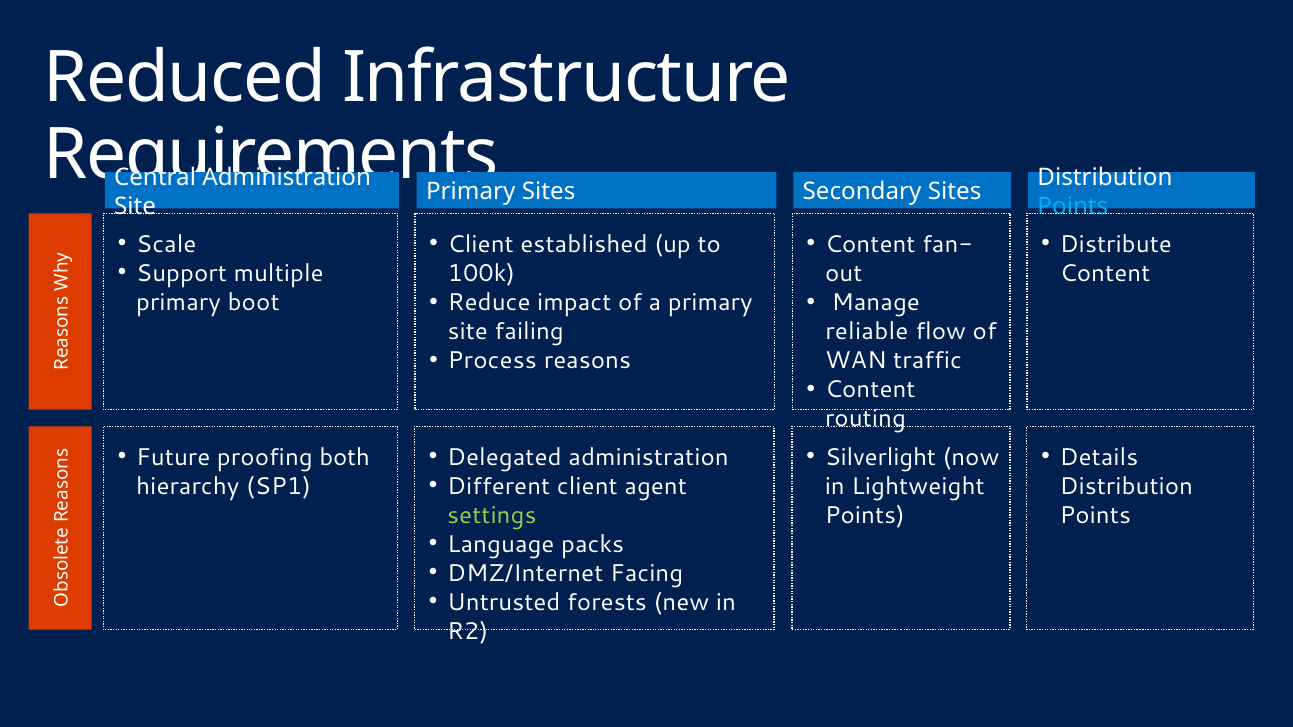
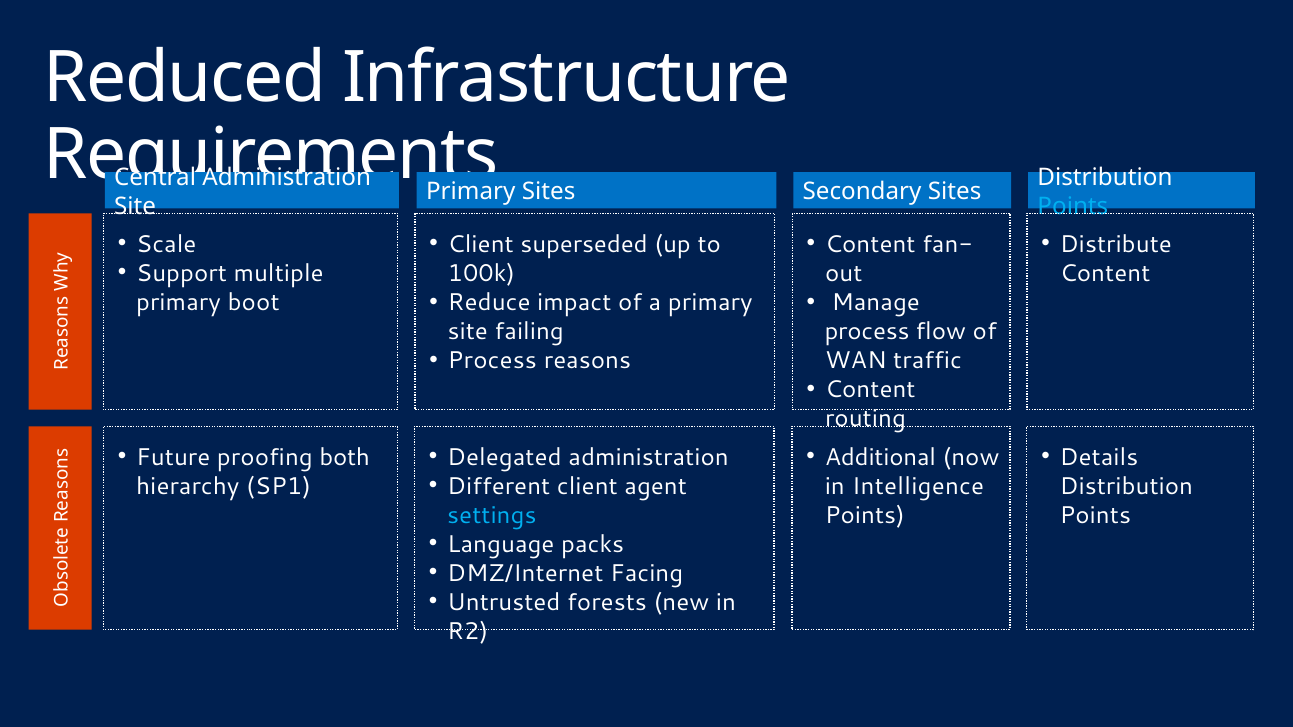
established: established -> superseded
reliable at (867, 331): reliable -> process
Silverlight: Silverlight -> Additional
Lightweight: Lightweight -> Intelligence
settings colour: light green -> light blue
